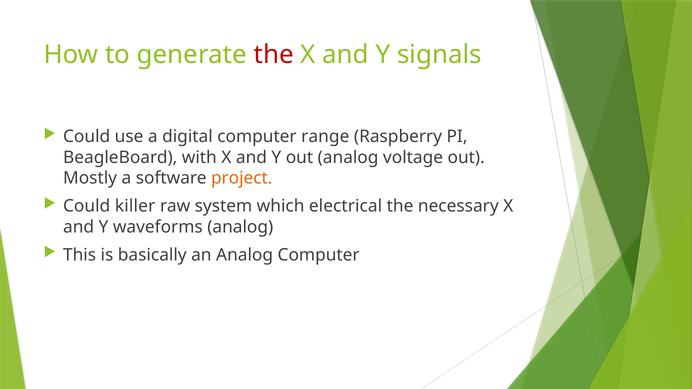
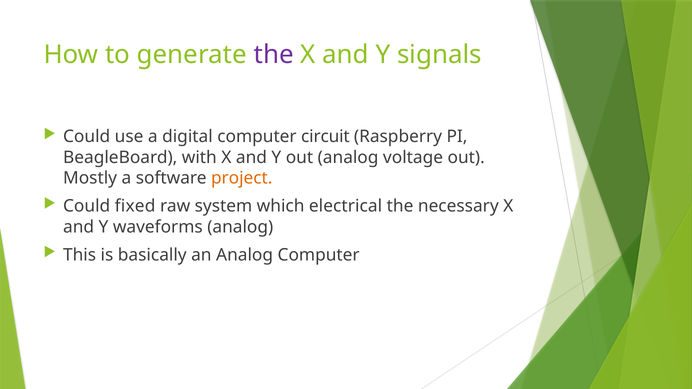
the at (274, 55) colour: red -> purple
range: range -> circuit
killer: killer -> fixed
